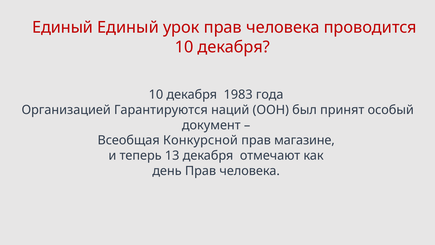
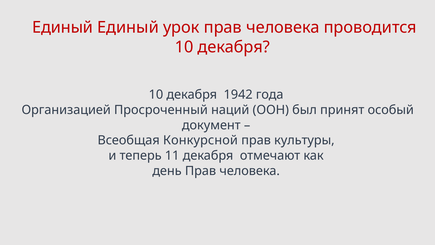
1983: 1983 -> 1942
Гарантируются: Гарантируются -> Просроченный
магазине: магазине -> культуры
13: 13 -> 11
